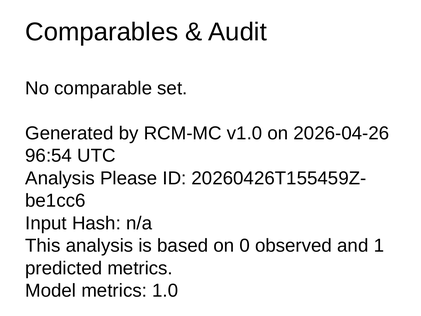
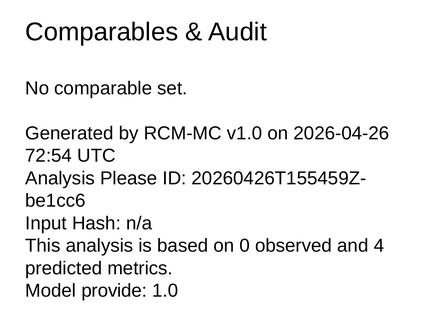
96:54: 96:54 -> 72:54
1: 1 -> 4
Model metrics: metrics -> provide
